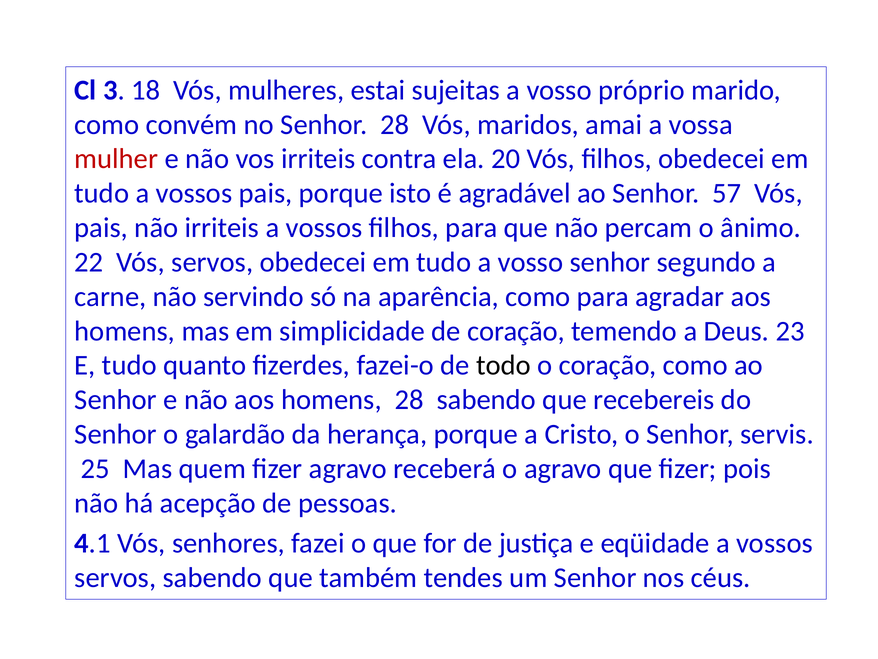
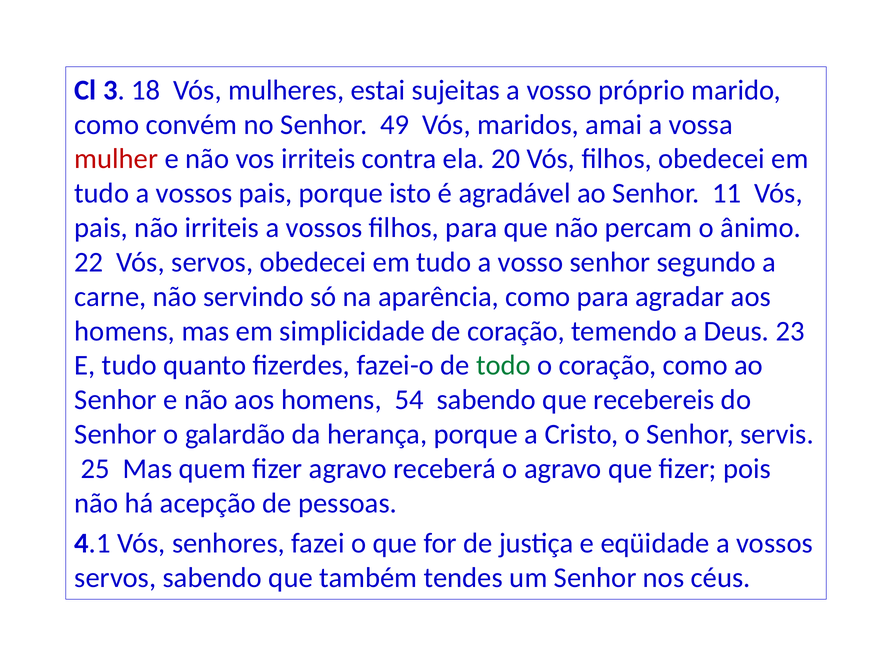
Senhor 28: 28 -> 49
57: 57 -> 11
todo colour: black -> green
homens 28: 28 -> 54
